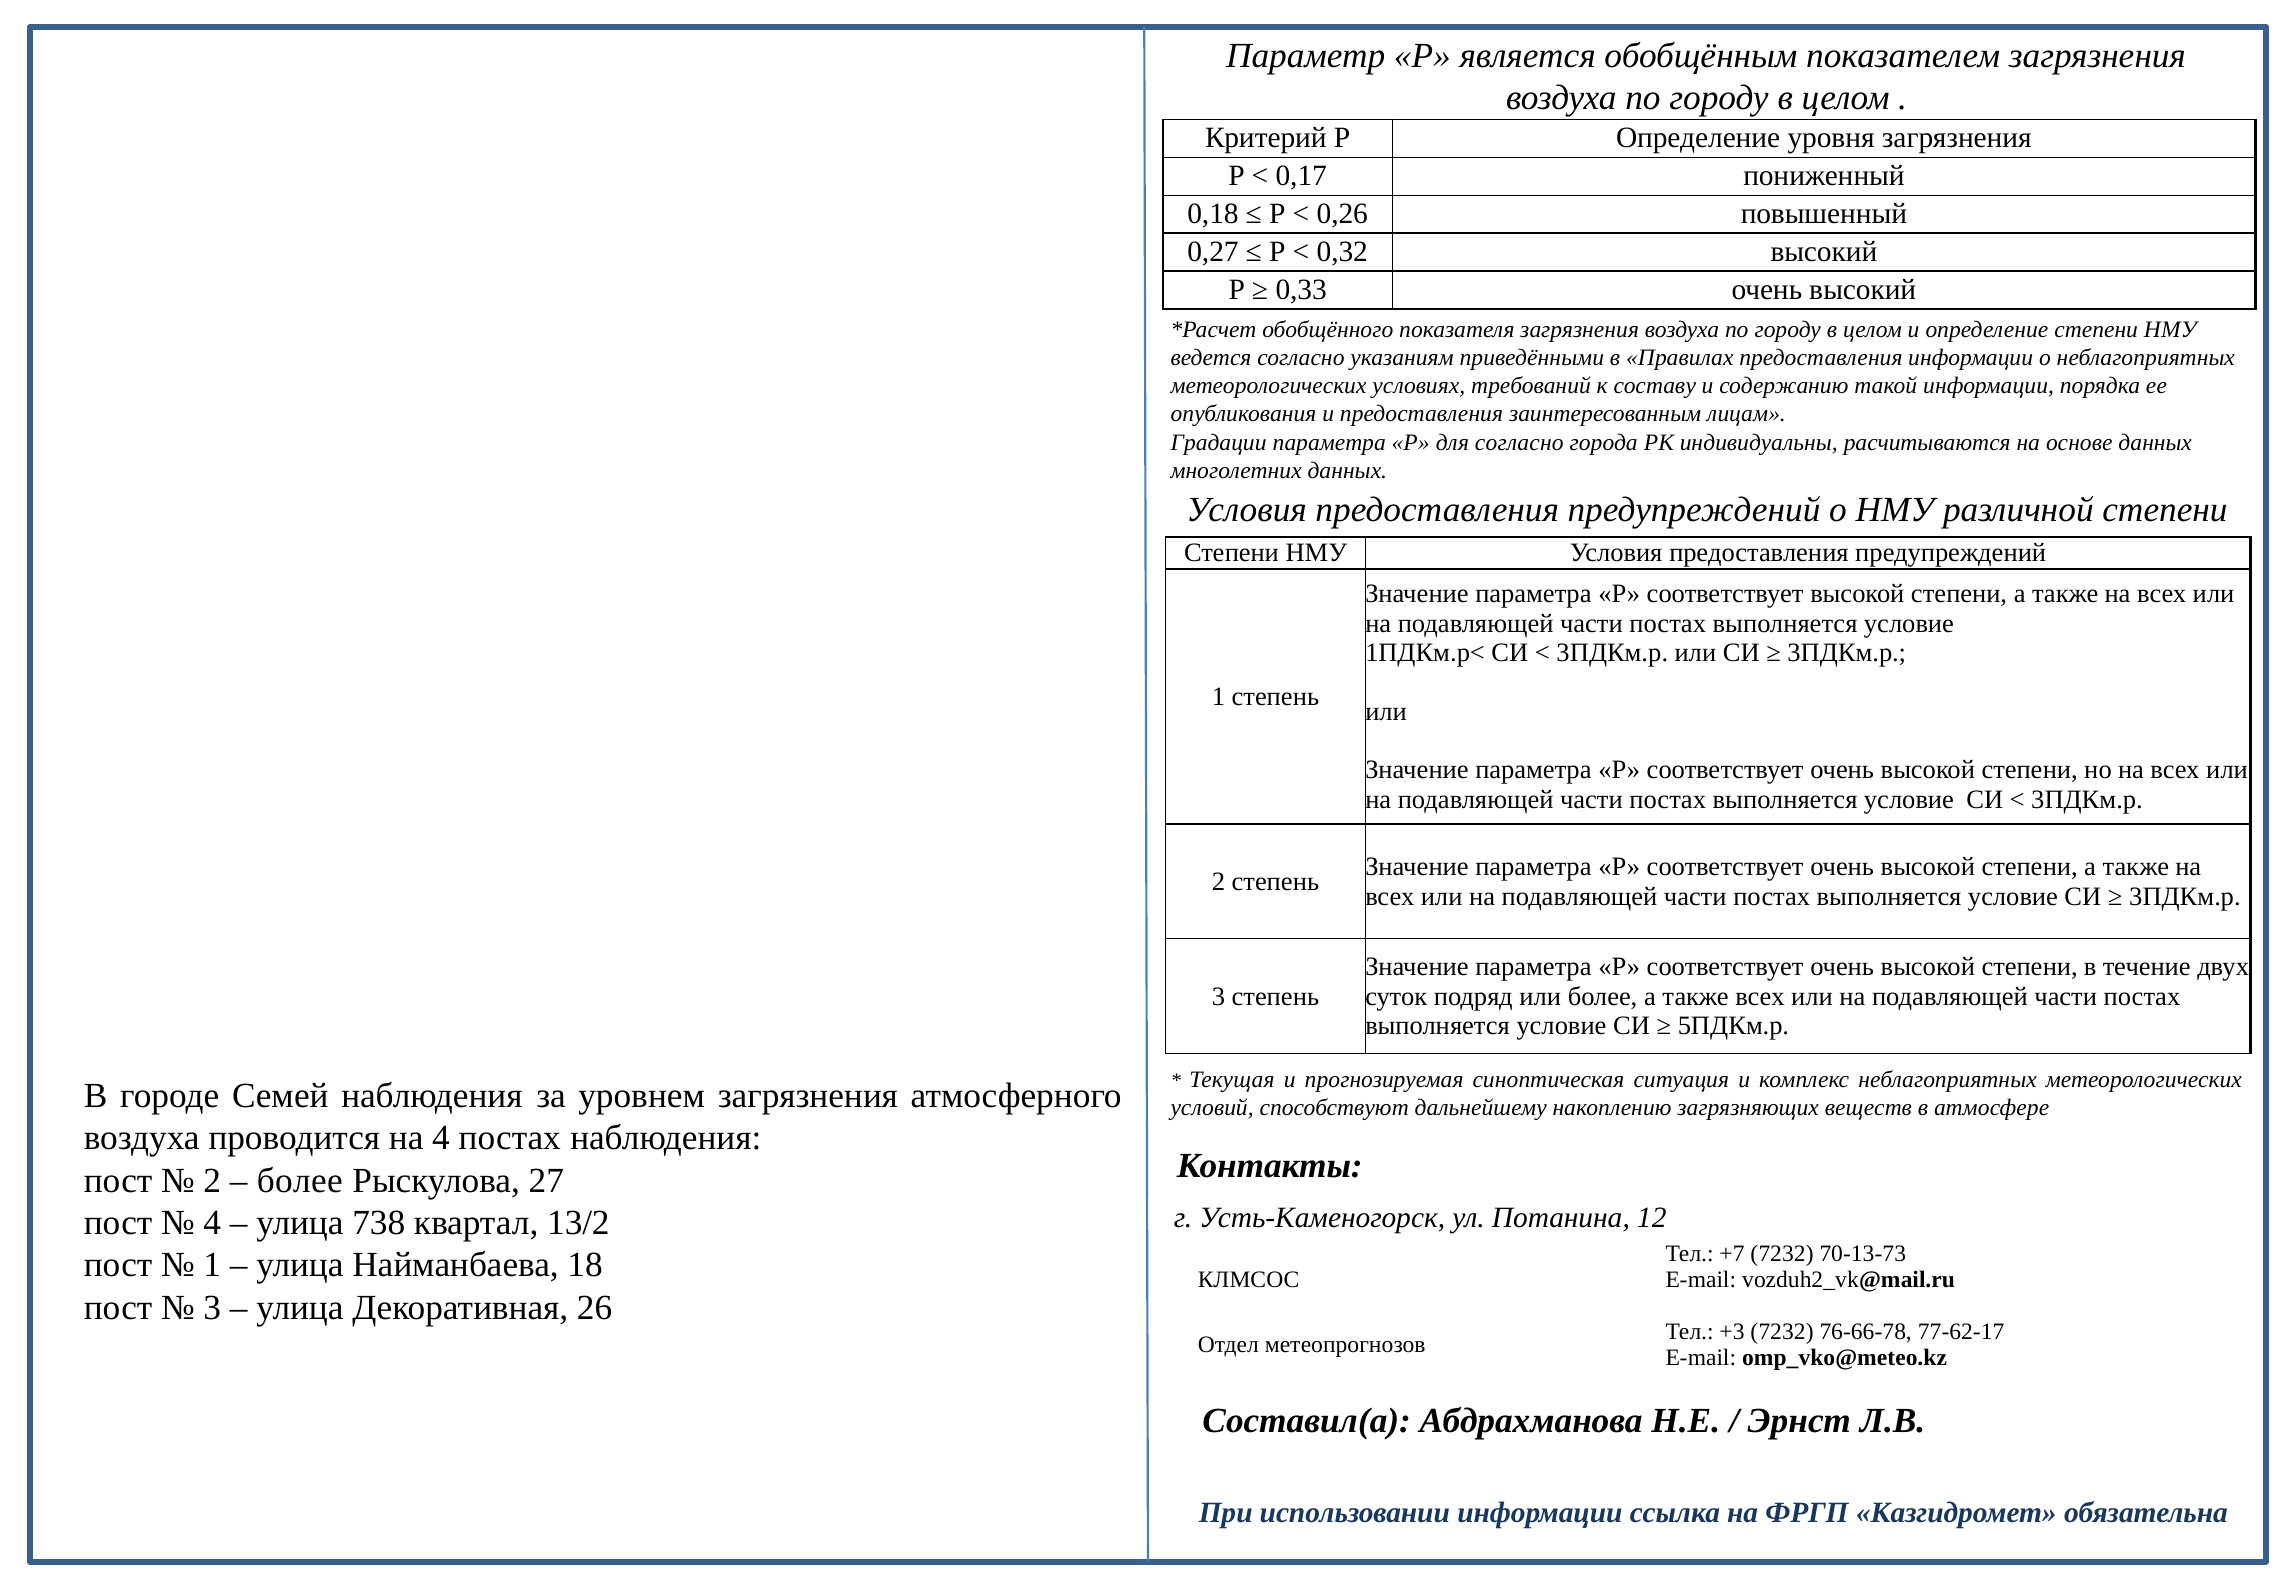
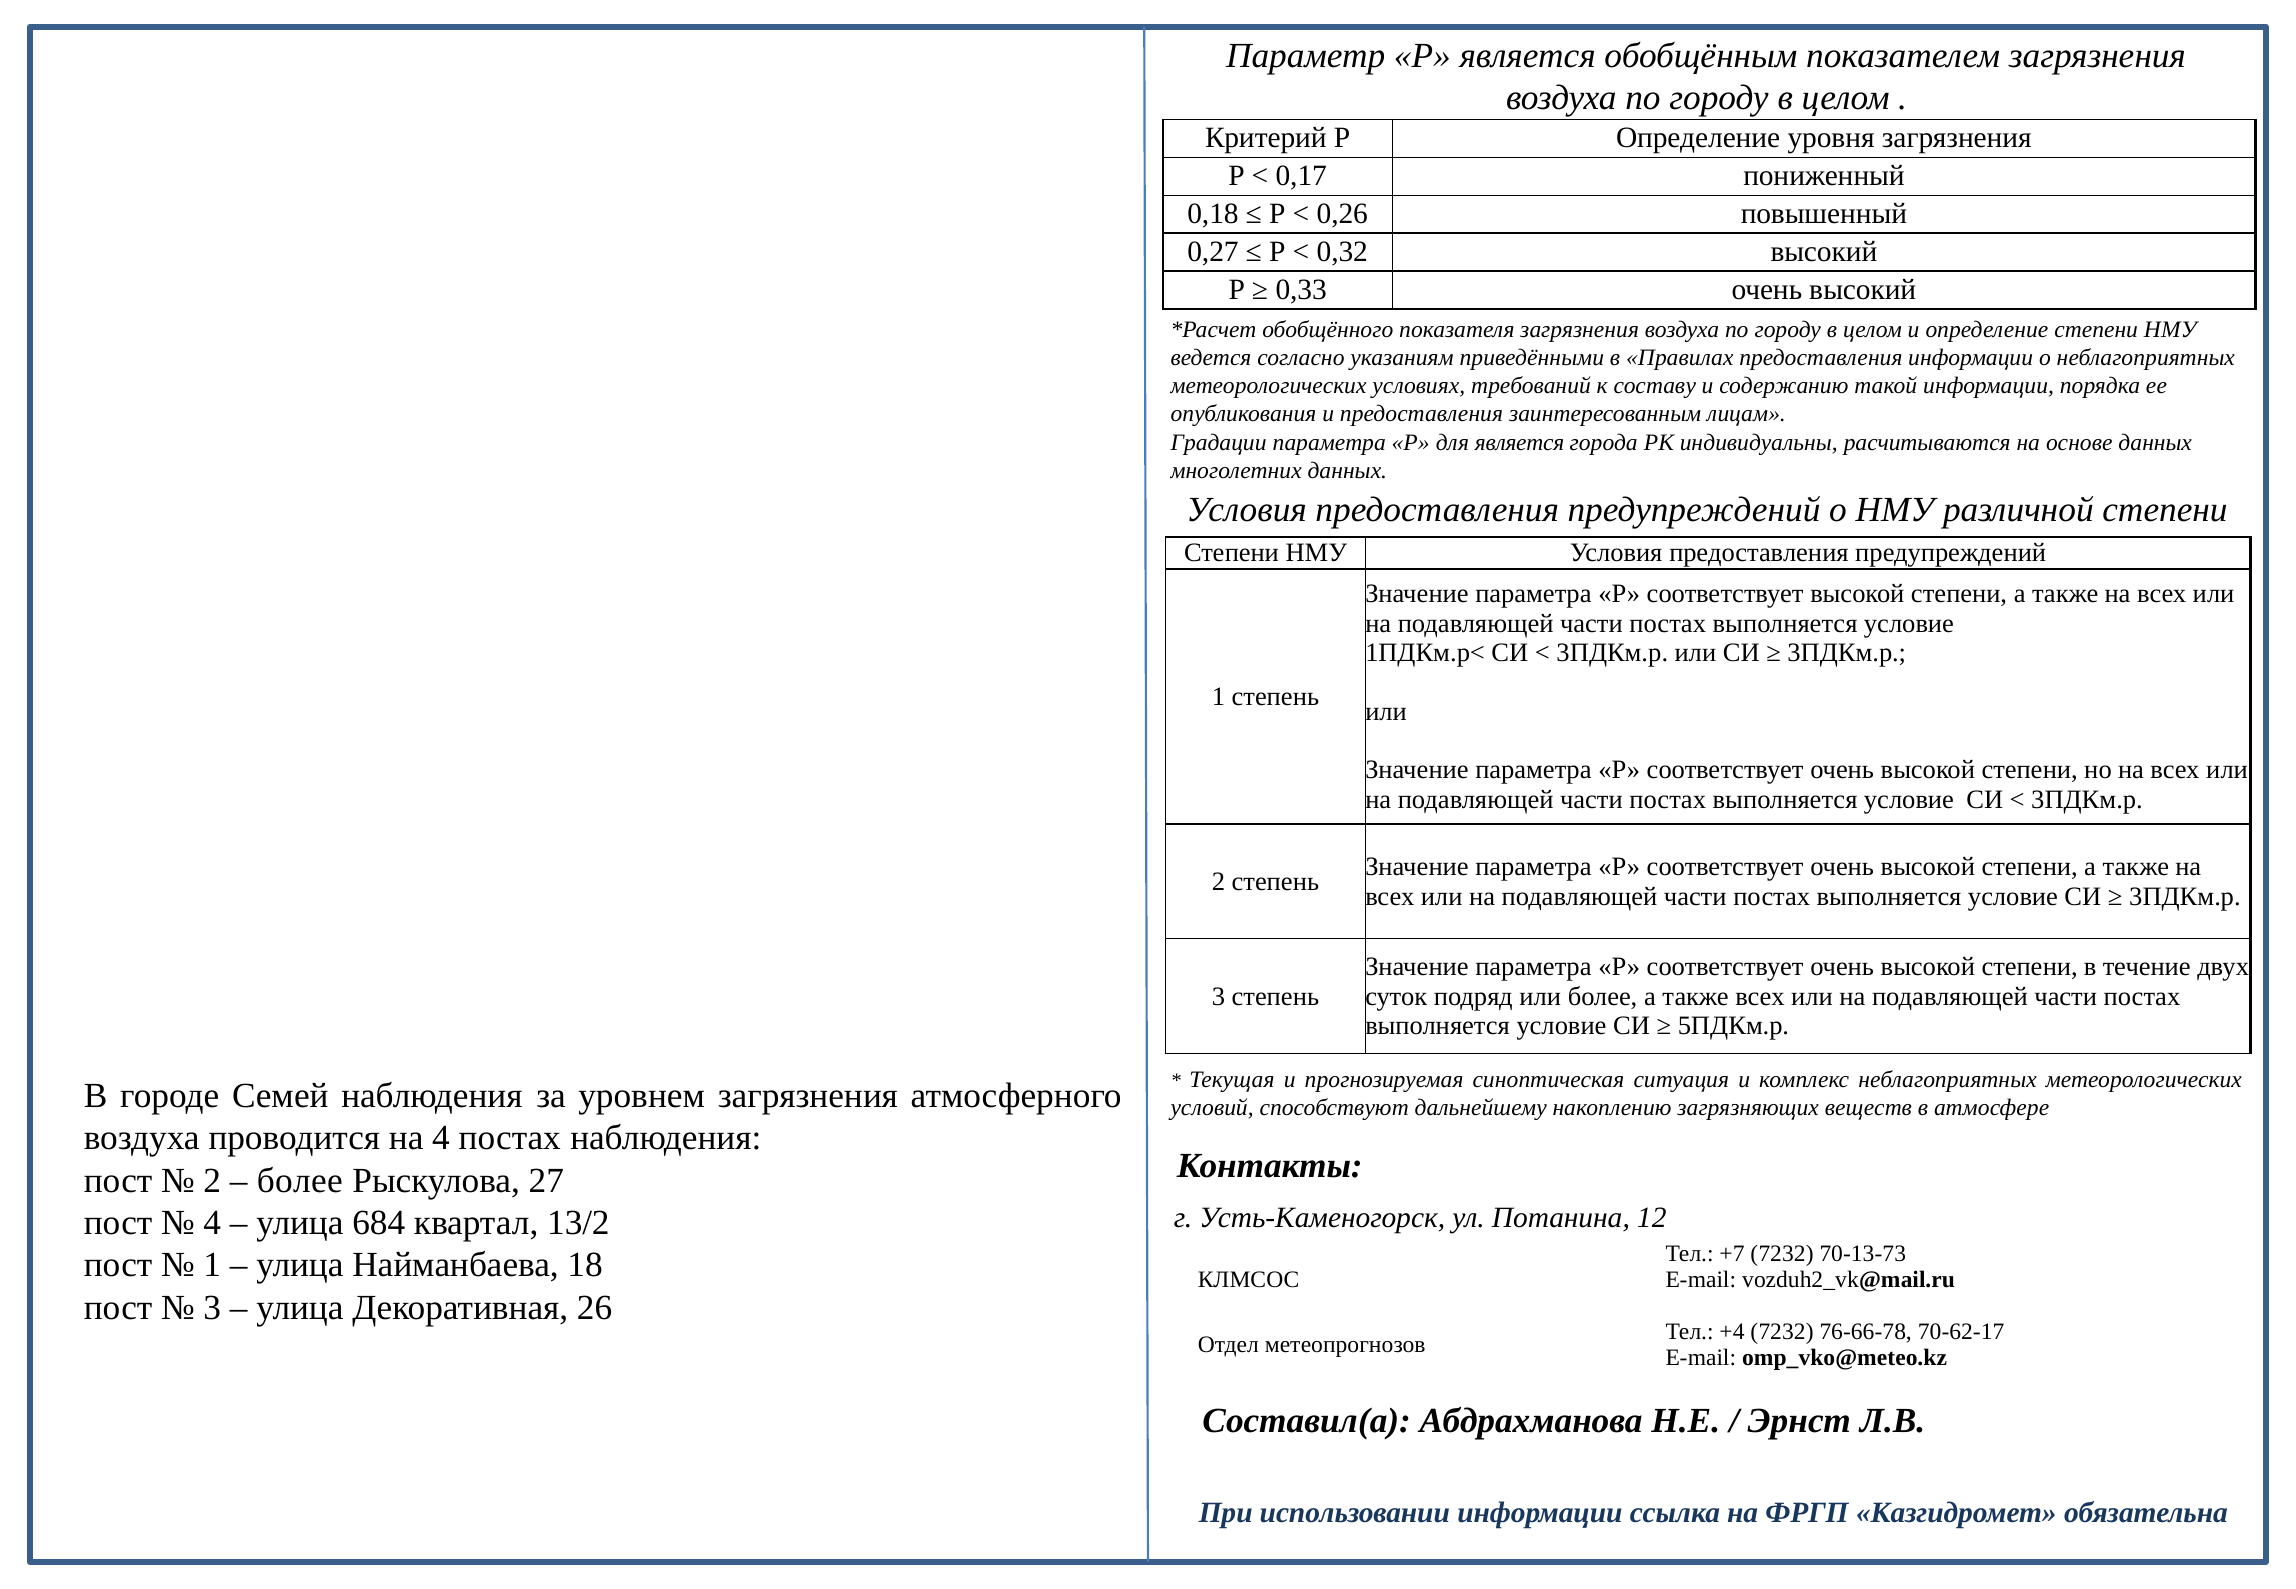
для согласно: согласно -> является
738: 738 -> 684
+3: +3 -> +4
77-62-17: 77-62-17 -> 70-62-17
